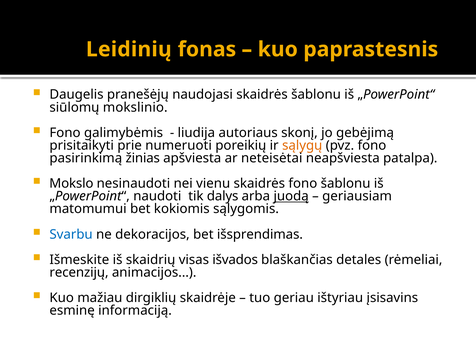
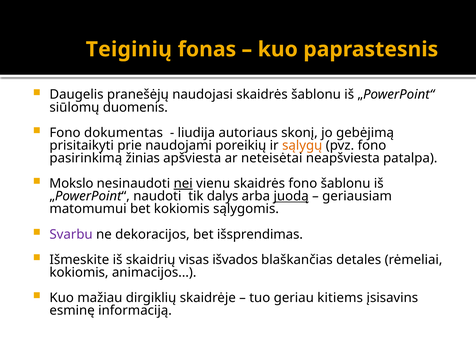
Leidinių: Leidinių -> Teiginių
mokslinio: mokslinio -> duomenis
galimybėmis: galimybėmis -> dokumentas
numeruoti: numeruoti -> naudojami
nei underline: none -> present
Svarbu colour: blue -> purple
recenzijų at (79, 272): recenzijų -> kokiomis
ištyriau: ištyriau -> kitiems
